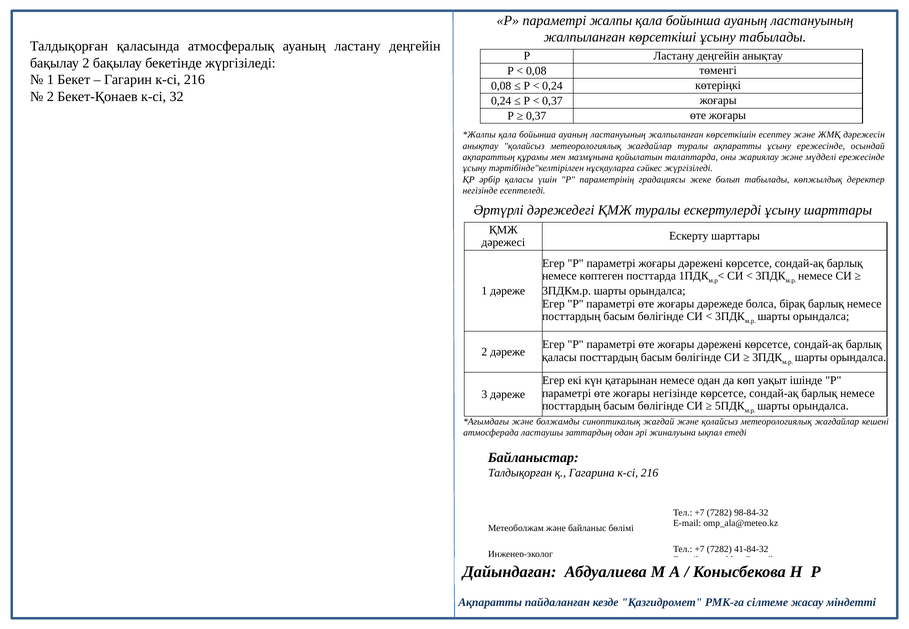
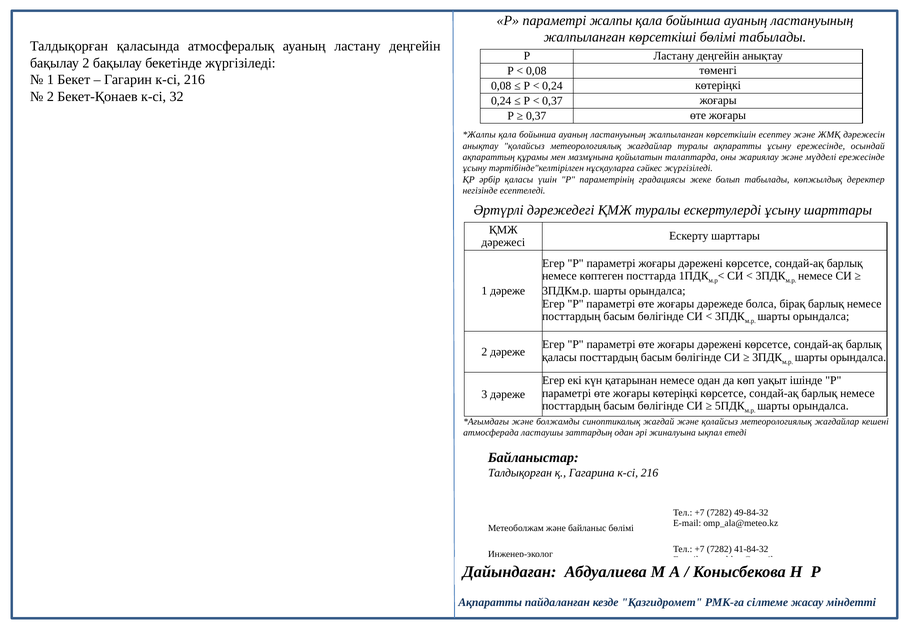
көрсеткіші ұсыну: ұсыну -> бөлімі
жоғары негізінде: негізінде -> көтеріңкі
98-84-32: 98-84-32 -> 49-84-32
